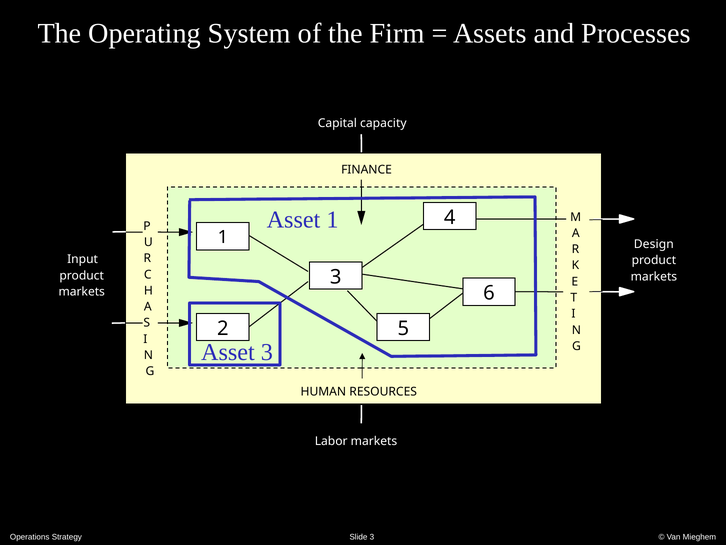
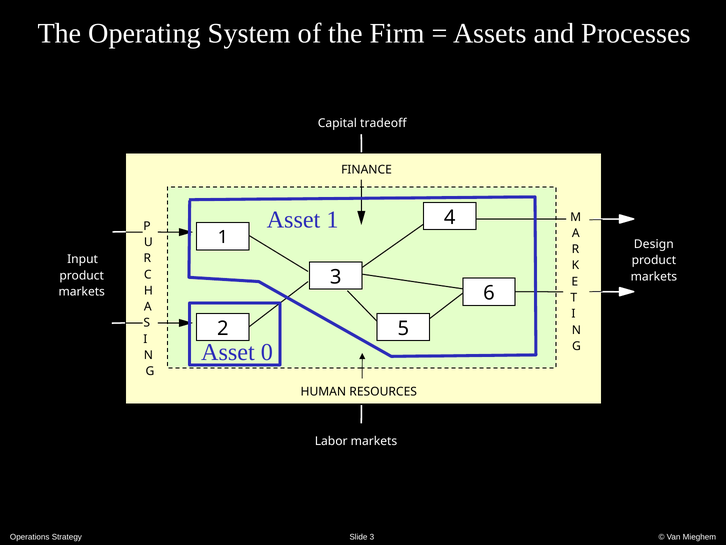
capacity: capacity -> tradeoff
Asset 3: 3 -> 0
